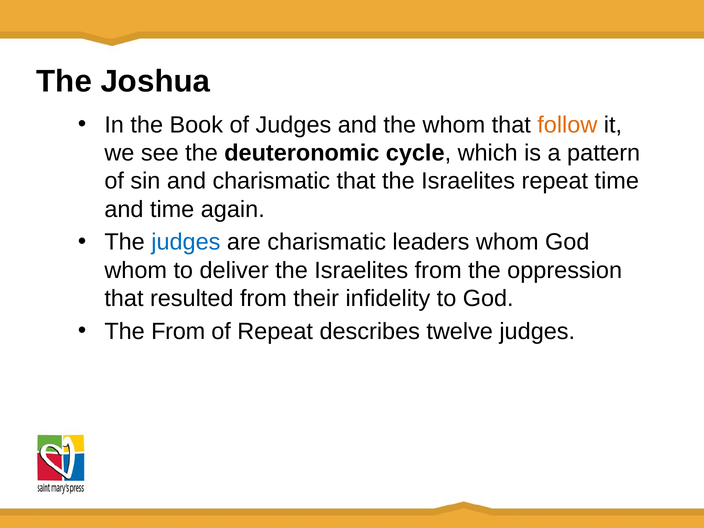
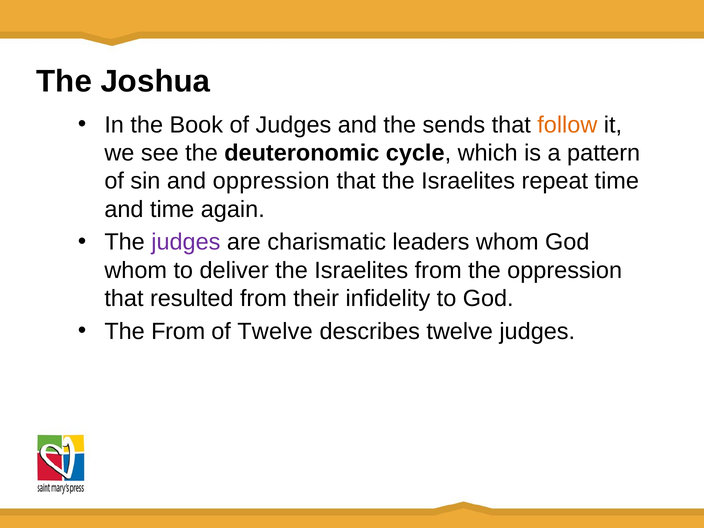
the whom: whom -> sends
and charismatic: charismatic -> oppression
judges at (186, 242) colour: blue -> purple
of Repeat: Repeat -> Twelve
